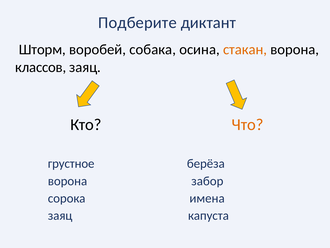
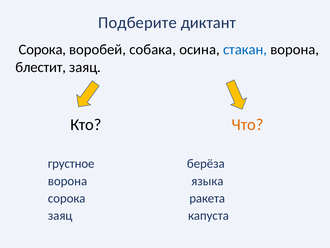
Шторм at (42, 49): Шторм -> Сорока
стакан colour: orange -> blue
классов: классов -> блестит
забор: забор -> языка
имена: имена -> ракета
